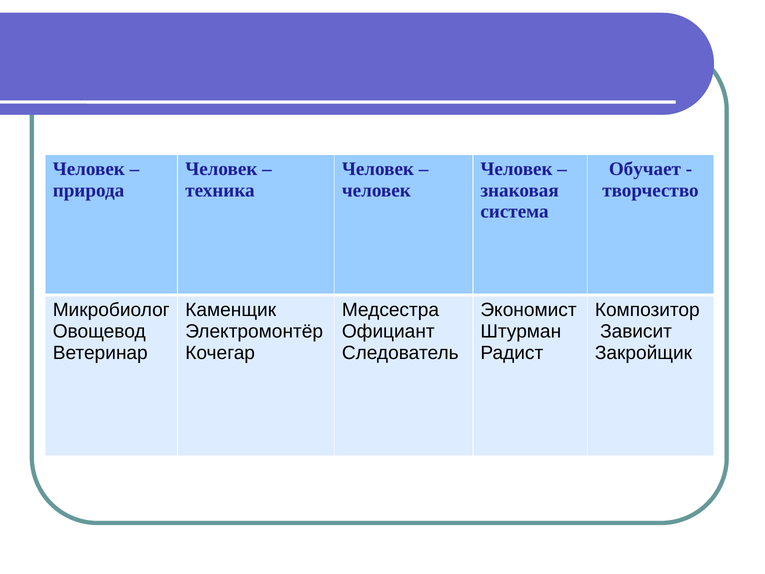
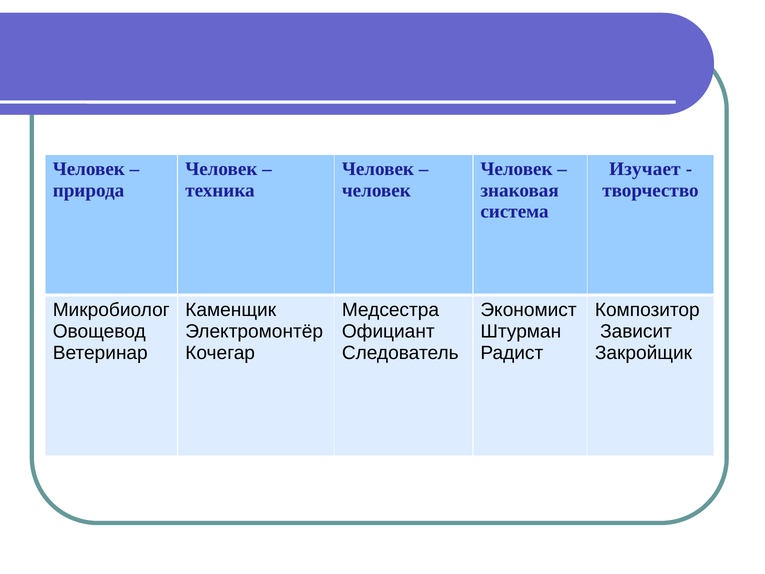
Обучает: Обучает -> Изучает
